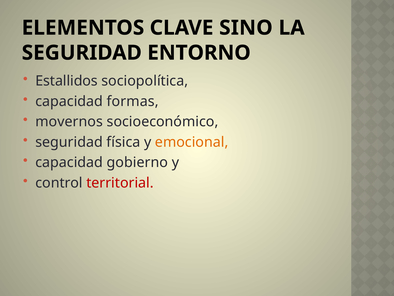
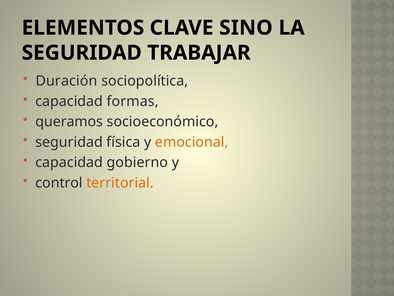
ENTORNO: ENTORNO -> TRABAJAR
Estallidos: Estallidos -> Duración
movernos: movernos -> queramos
territorial colour: red -> orange
